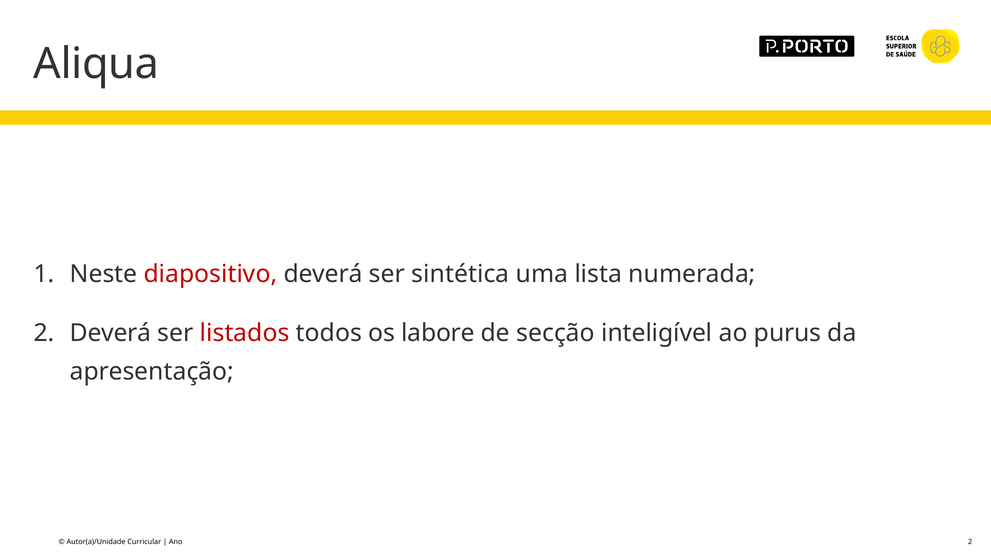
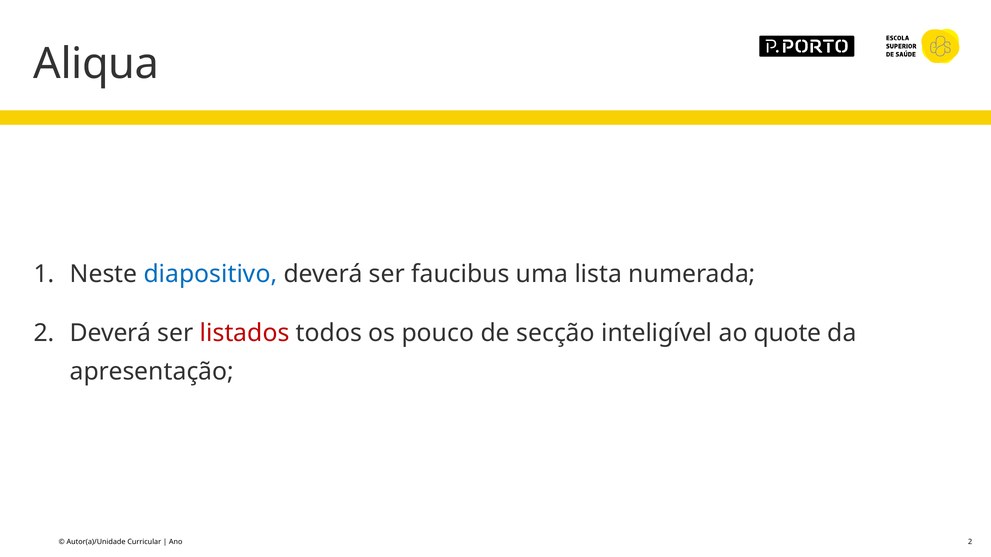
diapositivo colour: red -> blue
sintética: sintética -> faucibus
labore: labore -> pouco
purus: purus -> quote
